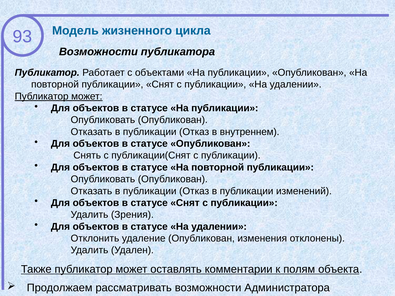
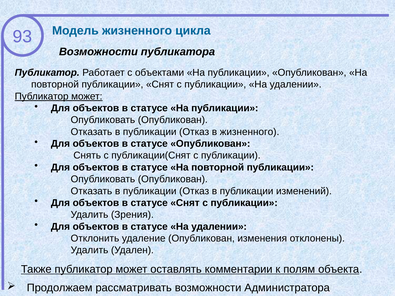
в внутреннем: внутреннем -> жизненного
